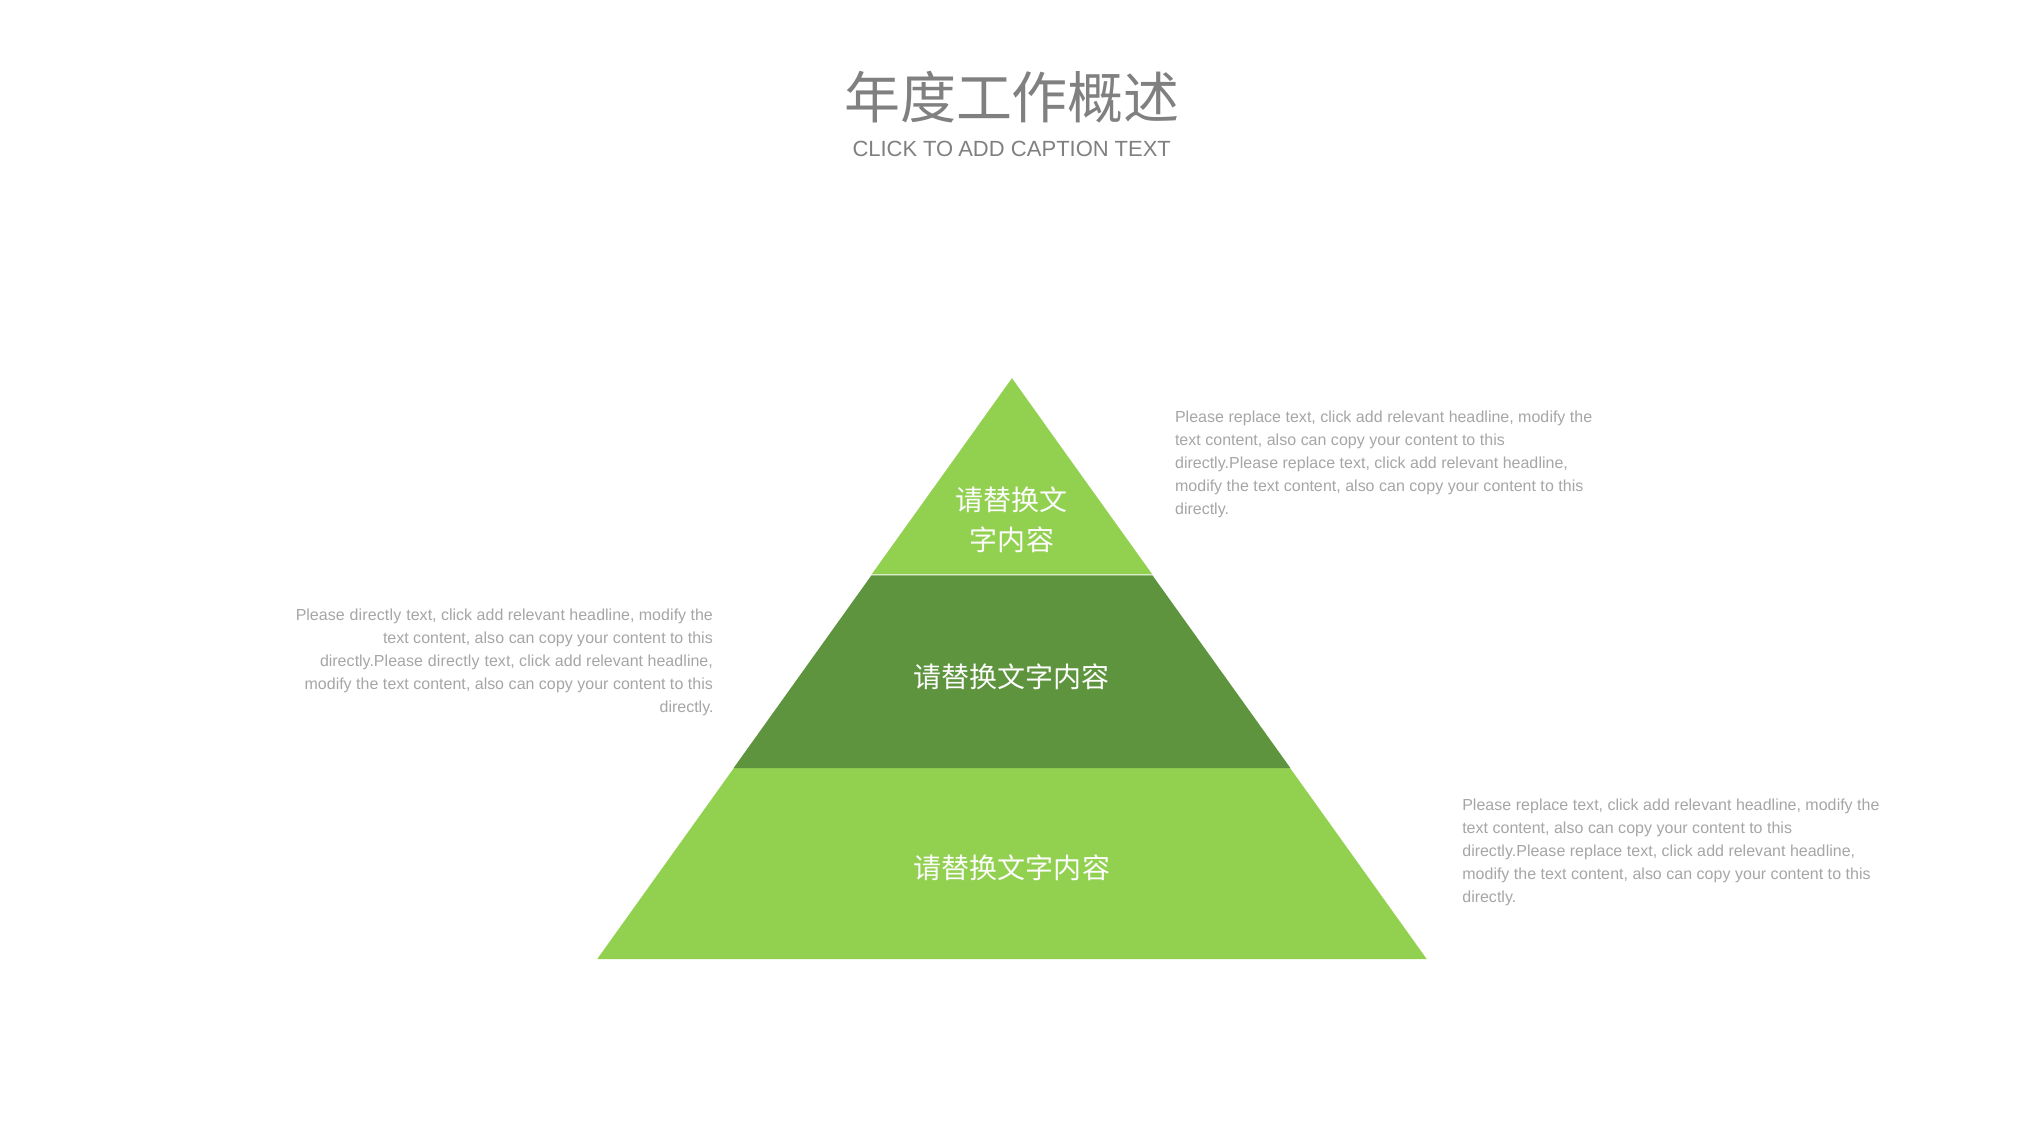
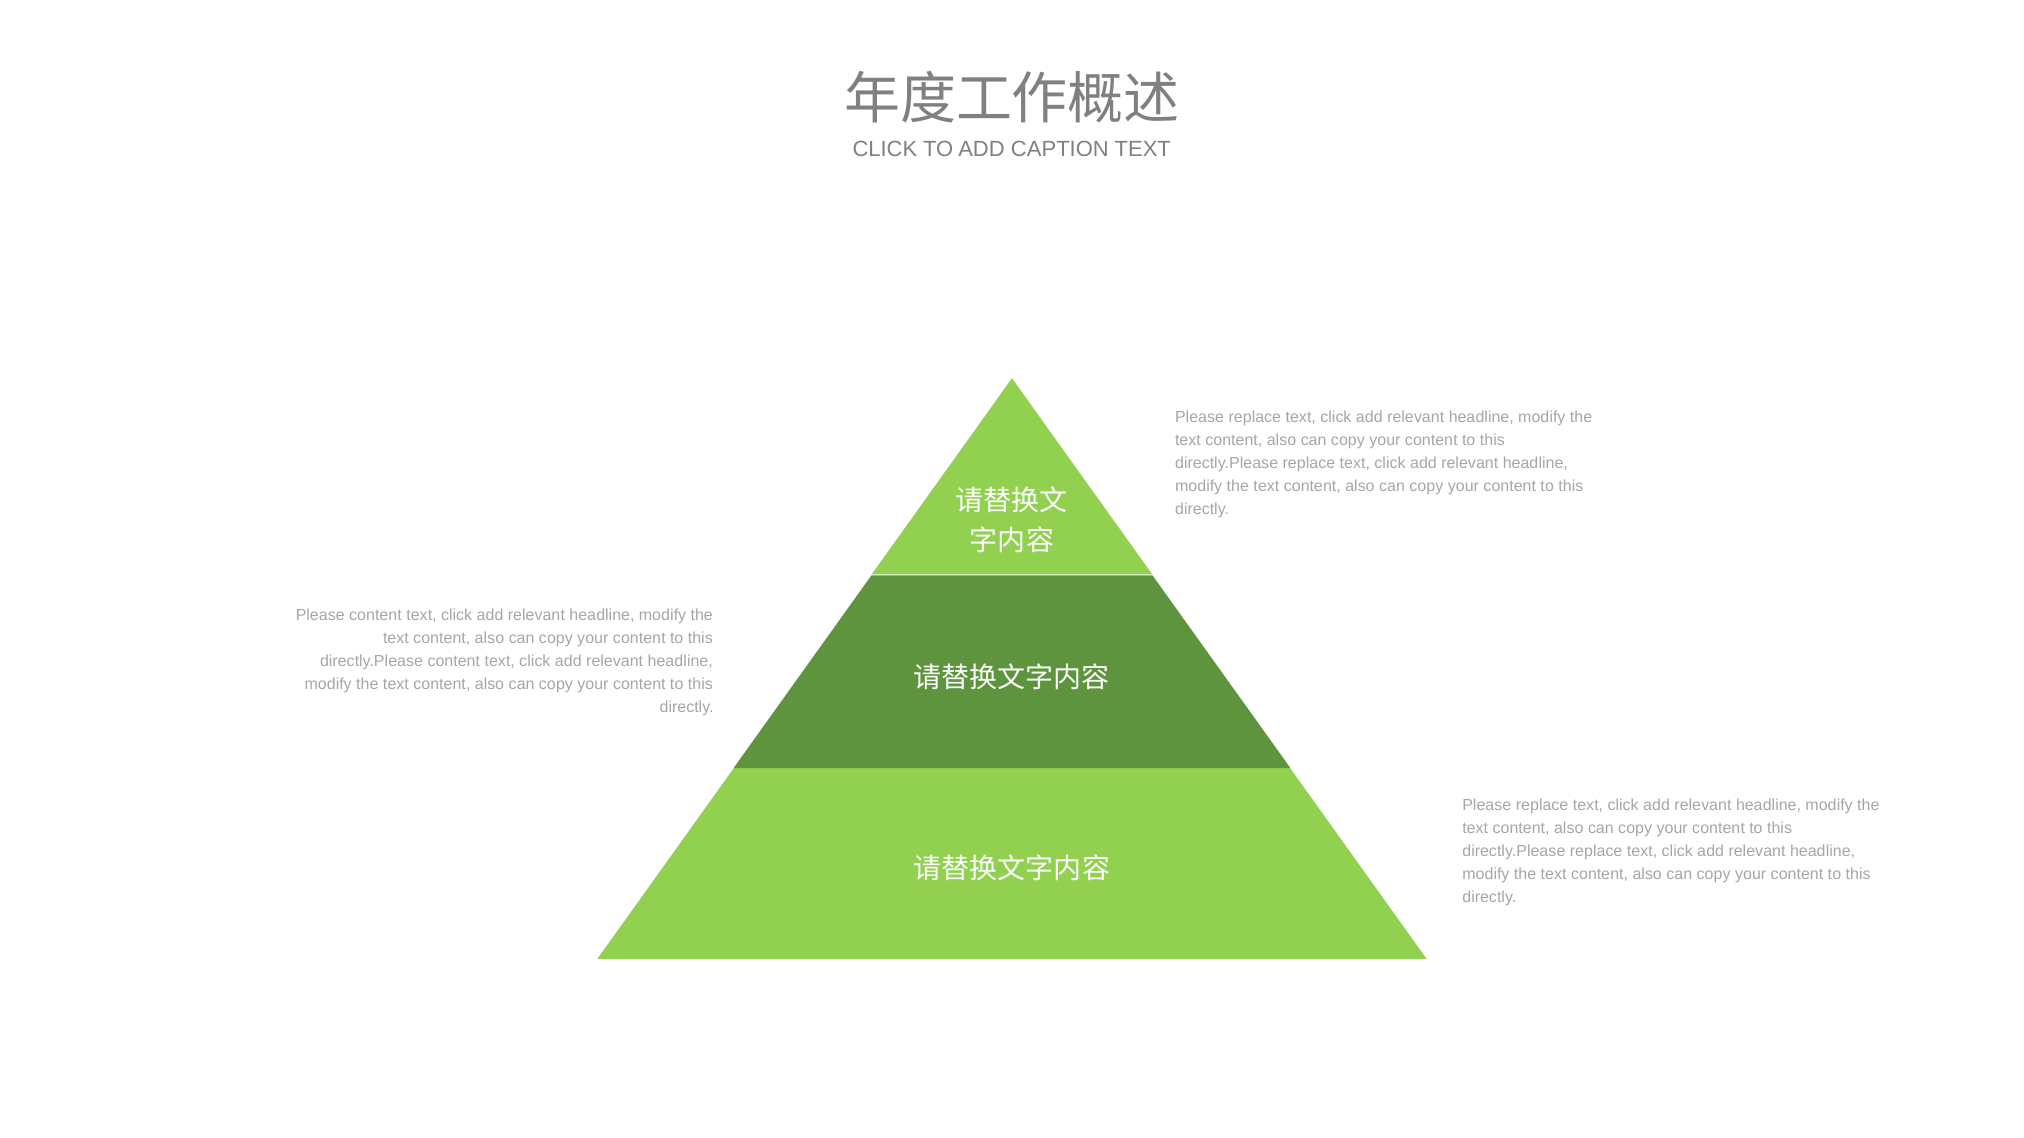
Please directly: directly -> content
directly.Please directly: directly -> content
